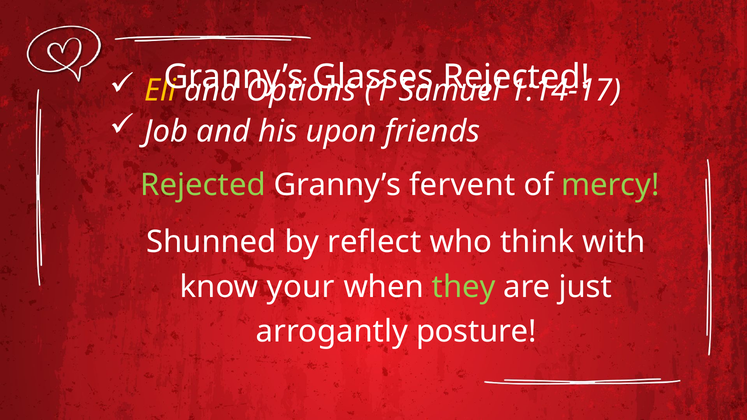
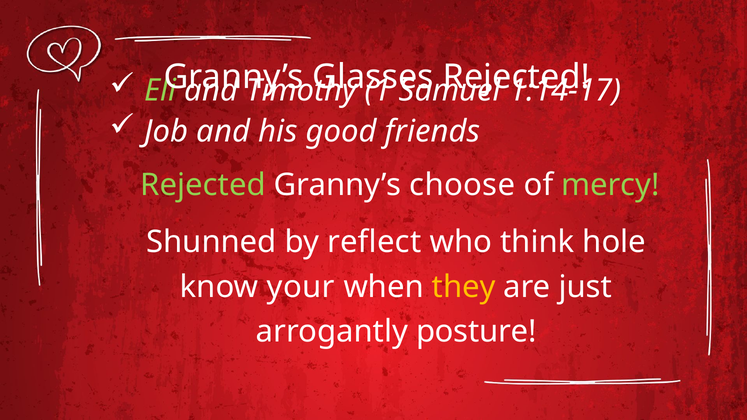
Eli colour: yellow -> light green
Options: Options -> Timothy
upon: upon -> good
fervent: fervent -> choose
with: with -> hole
they colour: light green -> yellow
